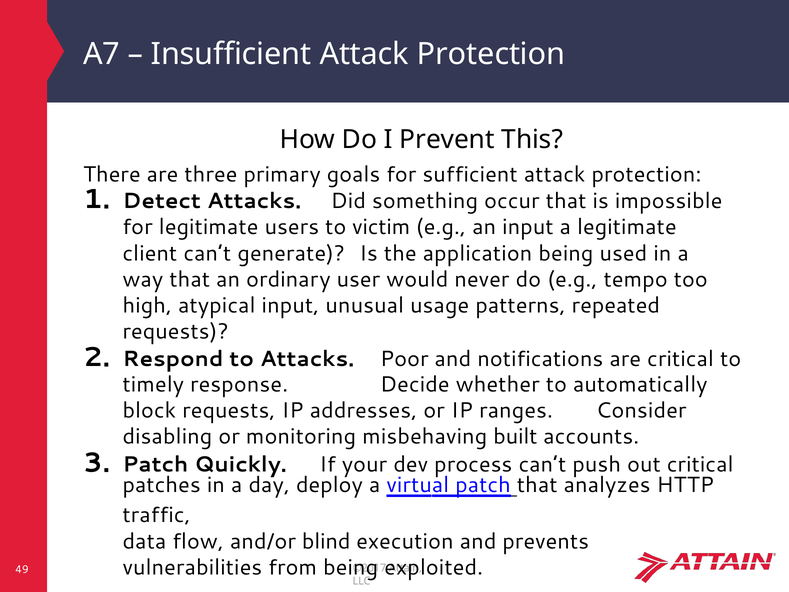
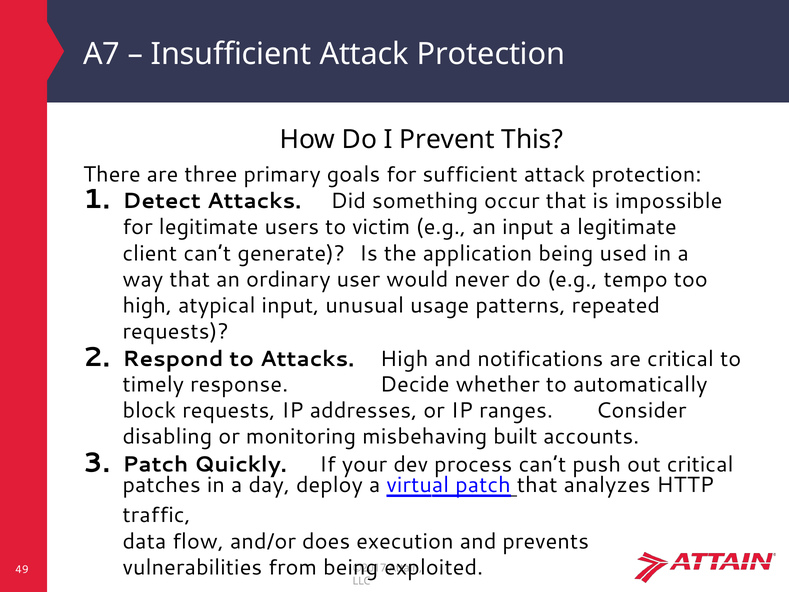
Attacks Poor: Poor -> High
blind: blind -> does
